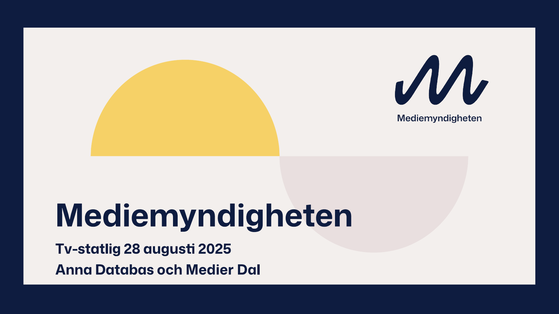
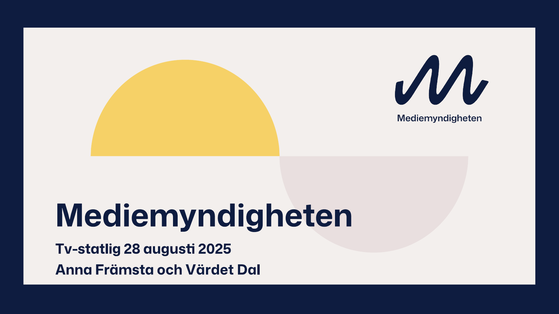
Databas: Databas -> Främsta
Medier: Medier -> Värdet
